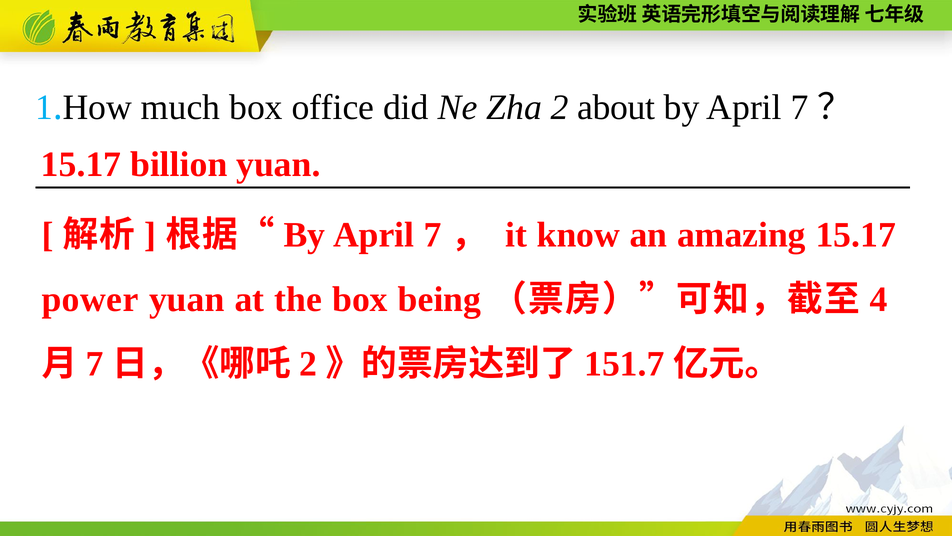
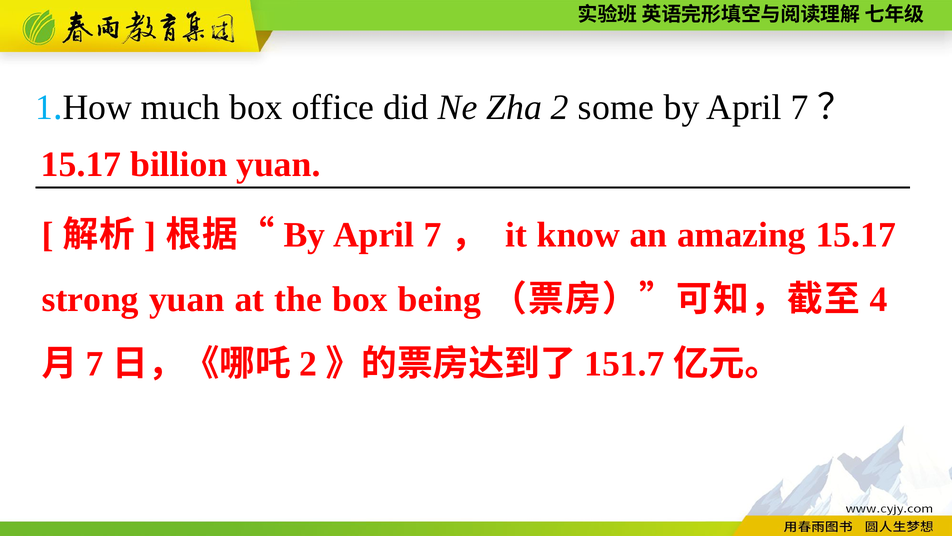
about: about -> some
power: power -> strong
